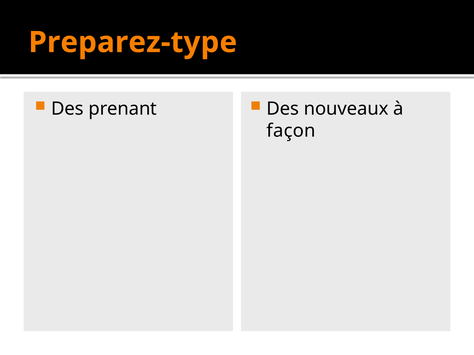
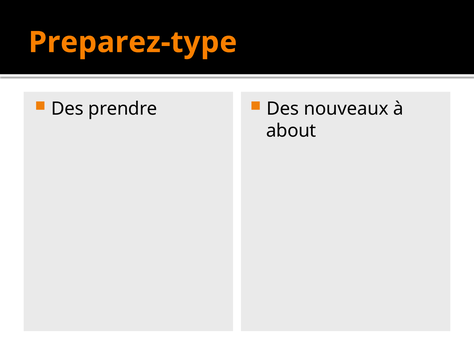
prenant: prenant -> prendre
façon: façon -> about
